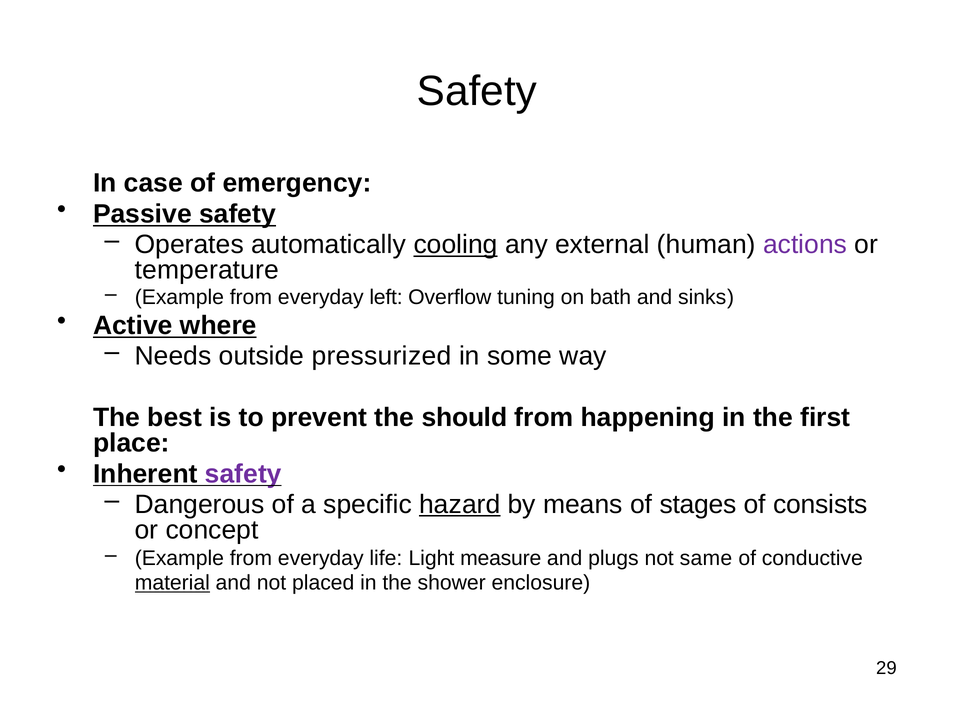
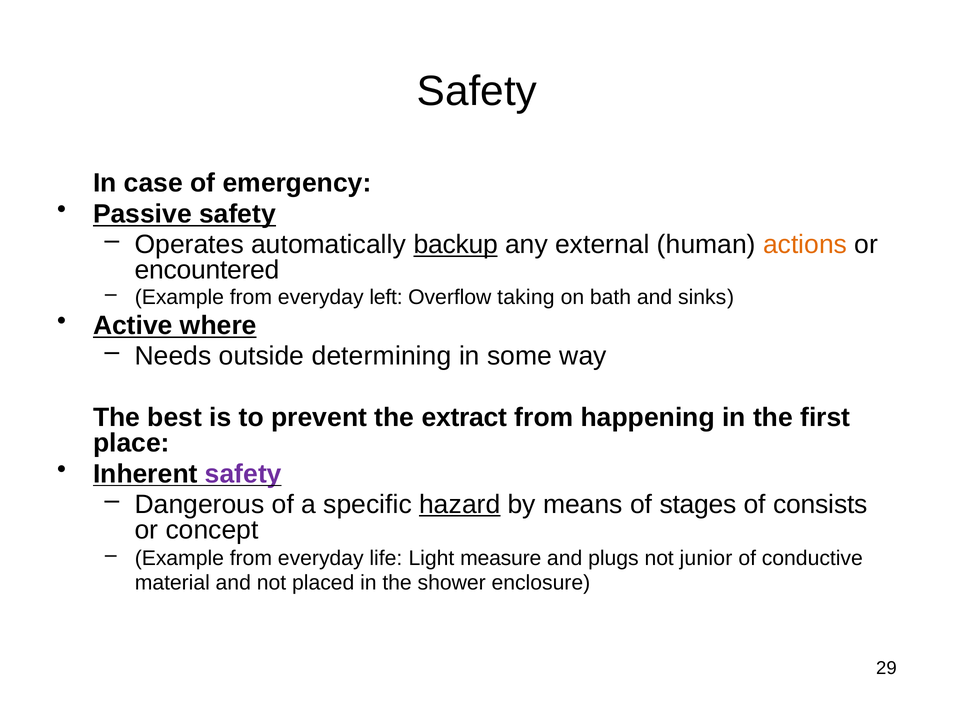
cooling: cooling -> backup
actions colour: purple -> orange
temperature: temperature -> encountered
tuning: tuning -> taking
pressurized: pressurized -> determining
should: should -> extract
same: same -> junior
material underline: present -> none
